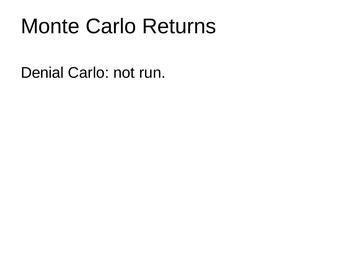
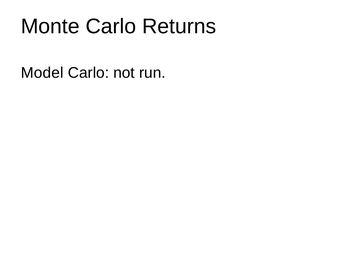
Denial: Denial -> Model
